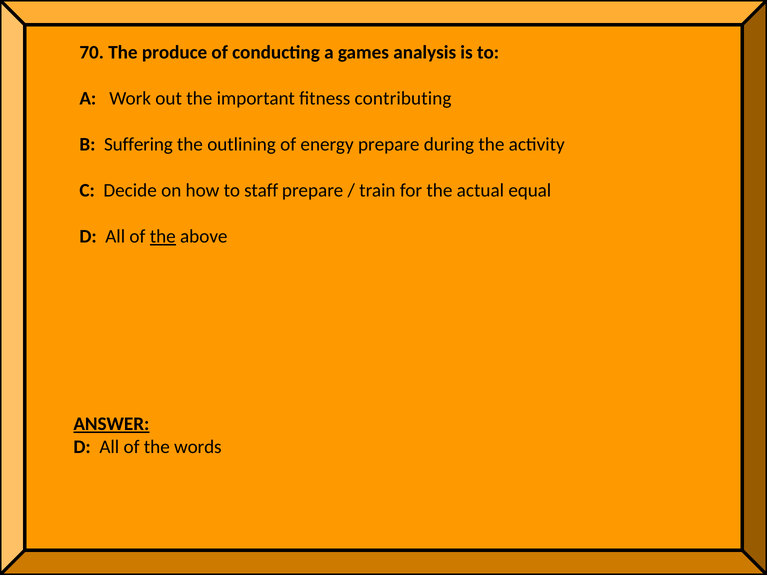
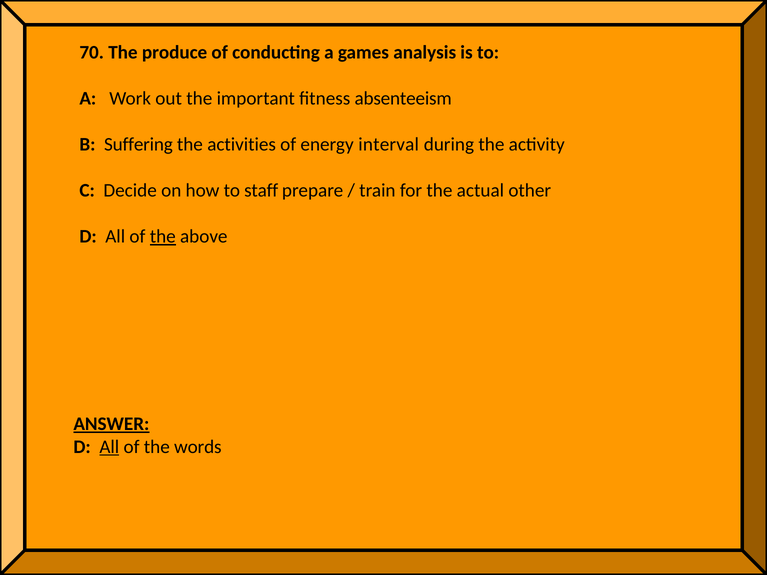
contributing: contributing -> absenteeism
outlining: outlining -> activities
energy prepare: prepare -> interval
equal: equal -> other
All at (109, 447) underline: none -> present
